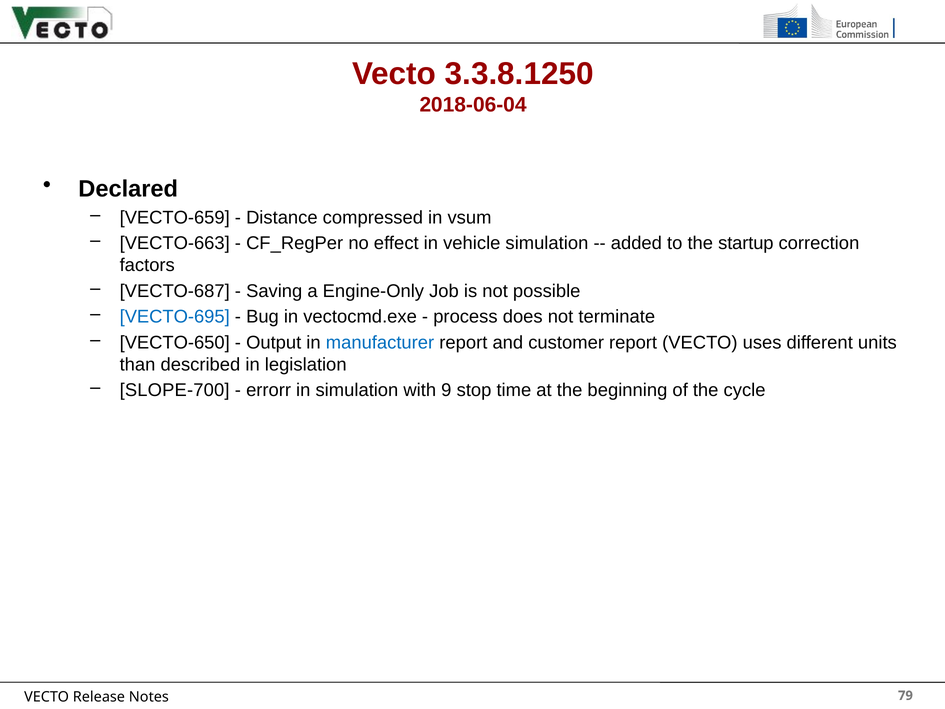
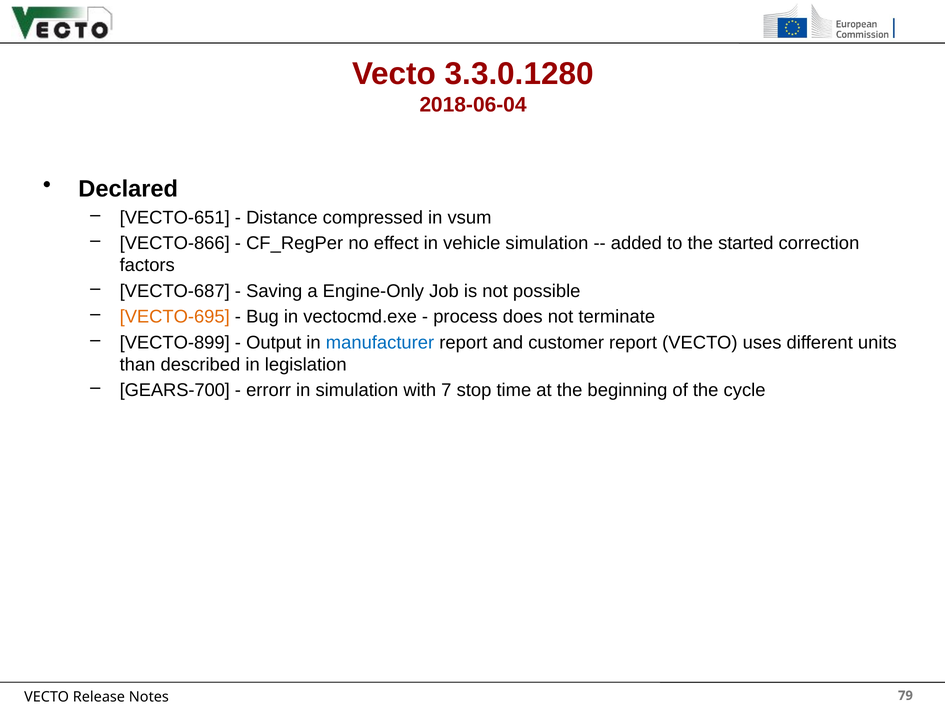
3.3.8.1250: 3.3.8.1250 -> 3.3.0.1280
VECTO-659: VECTO-659 -> VECTO-651
VECTO-663: VECTO-663 -> VECTO-866
startup: startup -> started
VECTO-695 colour: blue -> orange
VECTO-650: VECTO-650 -> VECTO-899
SLOPE-700: SLOPE-700 -> GEARS-700
9: 9 -> 7
